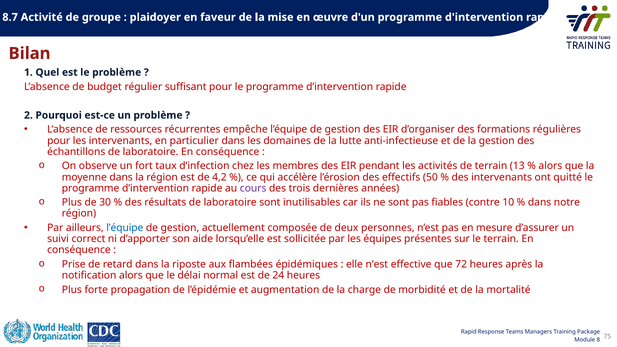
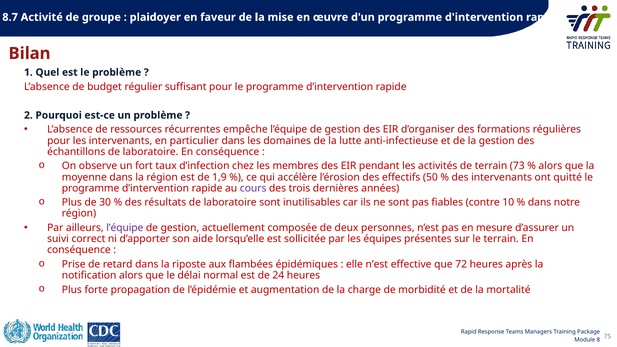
13: 13 -> 73
4,2: 4,2 -> 1,9
l’équipe at (125, 228) colour: blue -> purple
